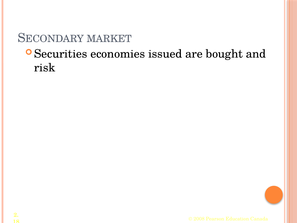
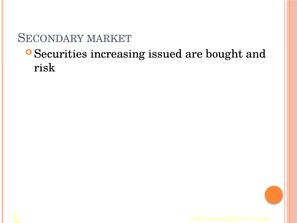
economies: economies -> increasing
